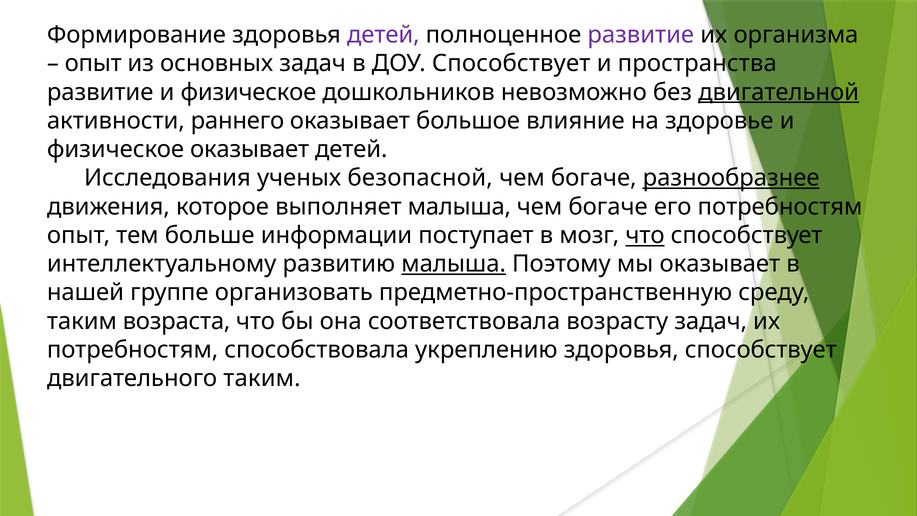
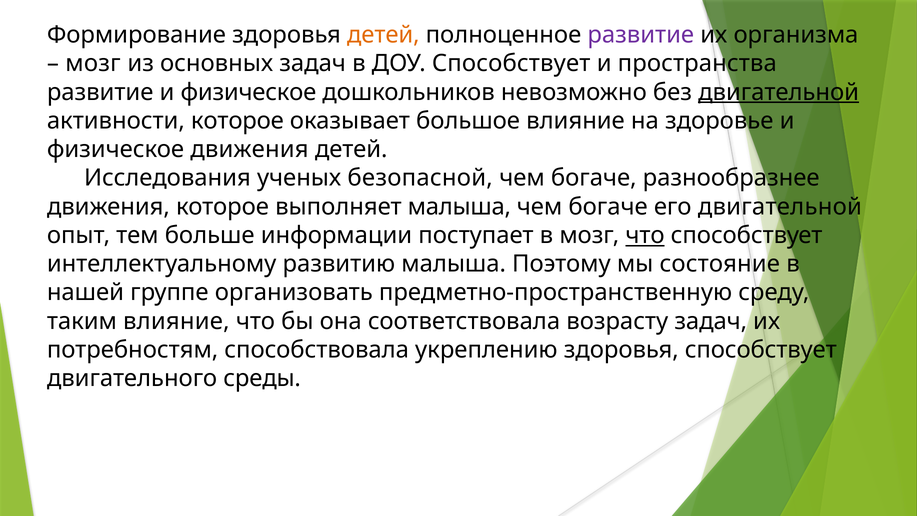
детей at (383, 35) colour: purple -> orange
опыт at (93, 64): опыт -> мозг
активности раннего: раннего -> которое
физическое оказывает: оказывает -> движения
разнообразнее underline: present -> none
его потребностям: потребностям -> двигательной
малыша at (454, 264) underline: present -> none
мы оказывает: оказывает -> состояние
таким возраста: возраста -> влияние
двигательного таким: таким -> среды
